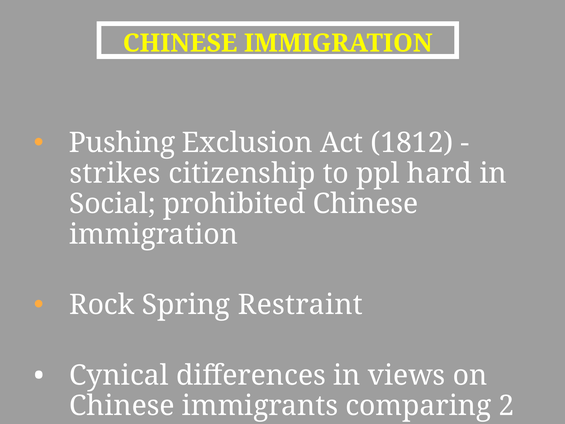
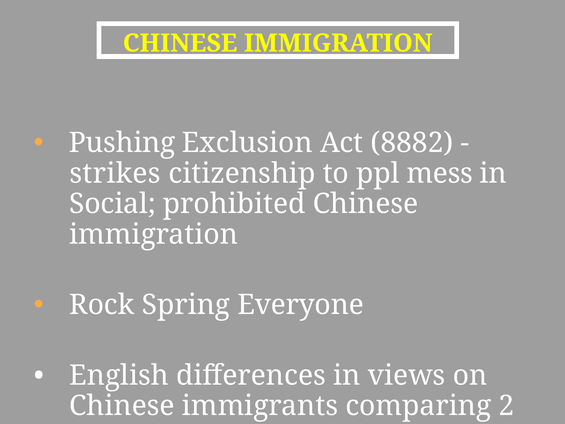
1812: 1812 -> 8882
hard: hard -> mess
Restraint: Restraint -> Everyone
Cynical: Cynical -> English
